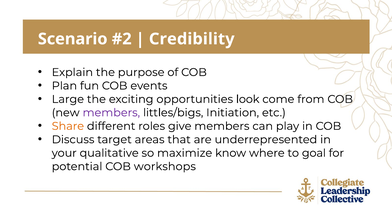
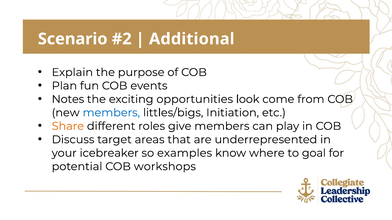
Credibility: Credibility -> Additional
Large: Large -> Notes
members at (111, 113) colour: purple -> blue
qualitative: qualitative -> icebreaker
maximize: maximize -> examples
